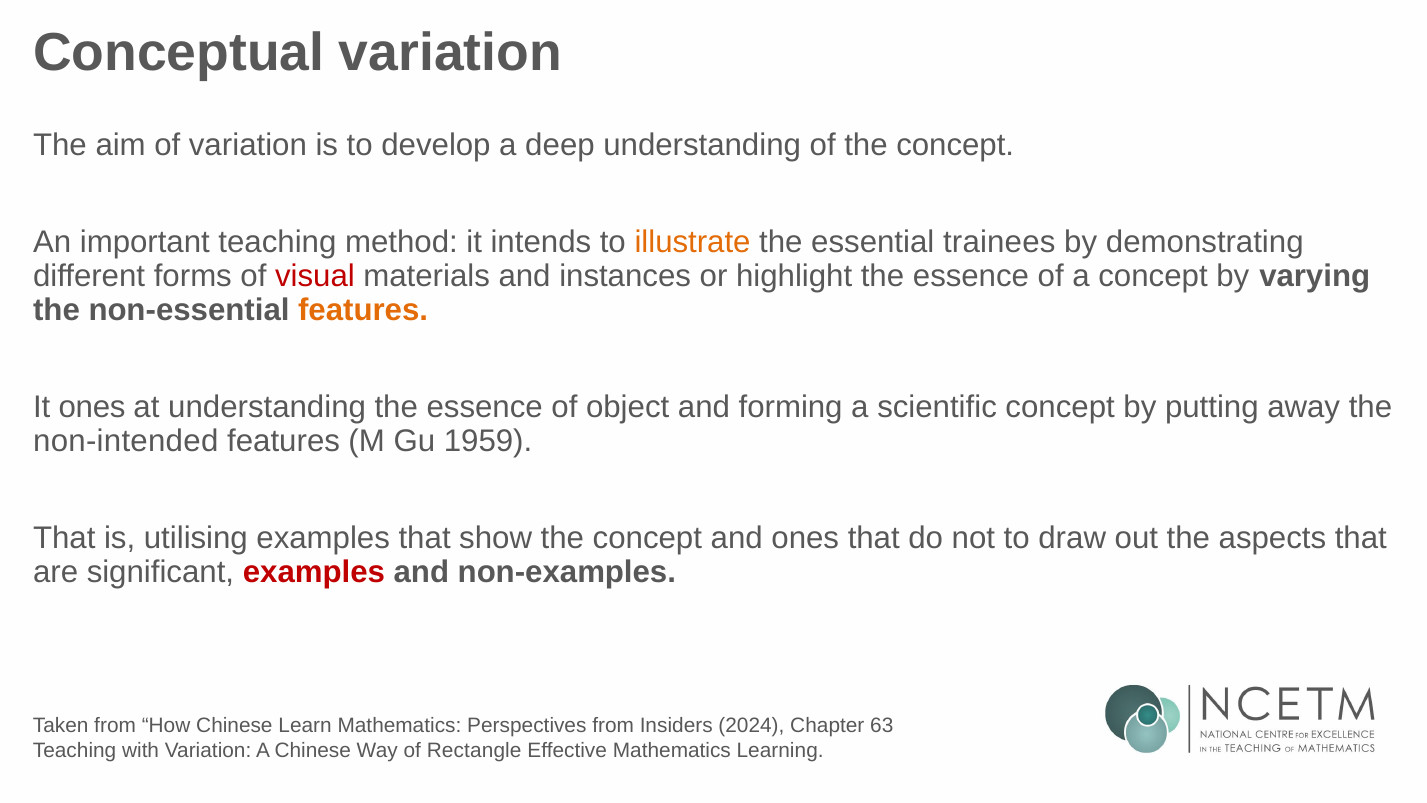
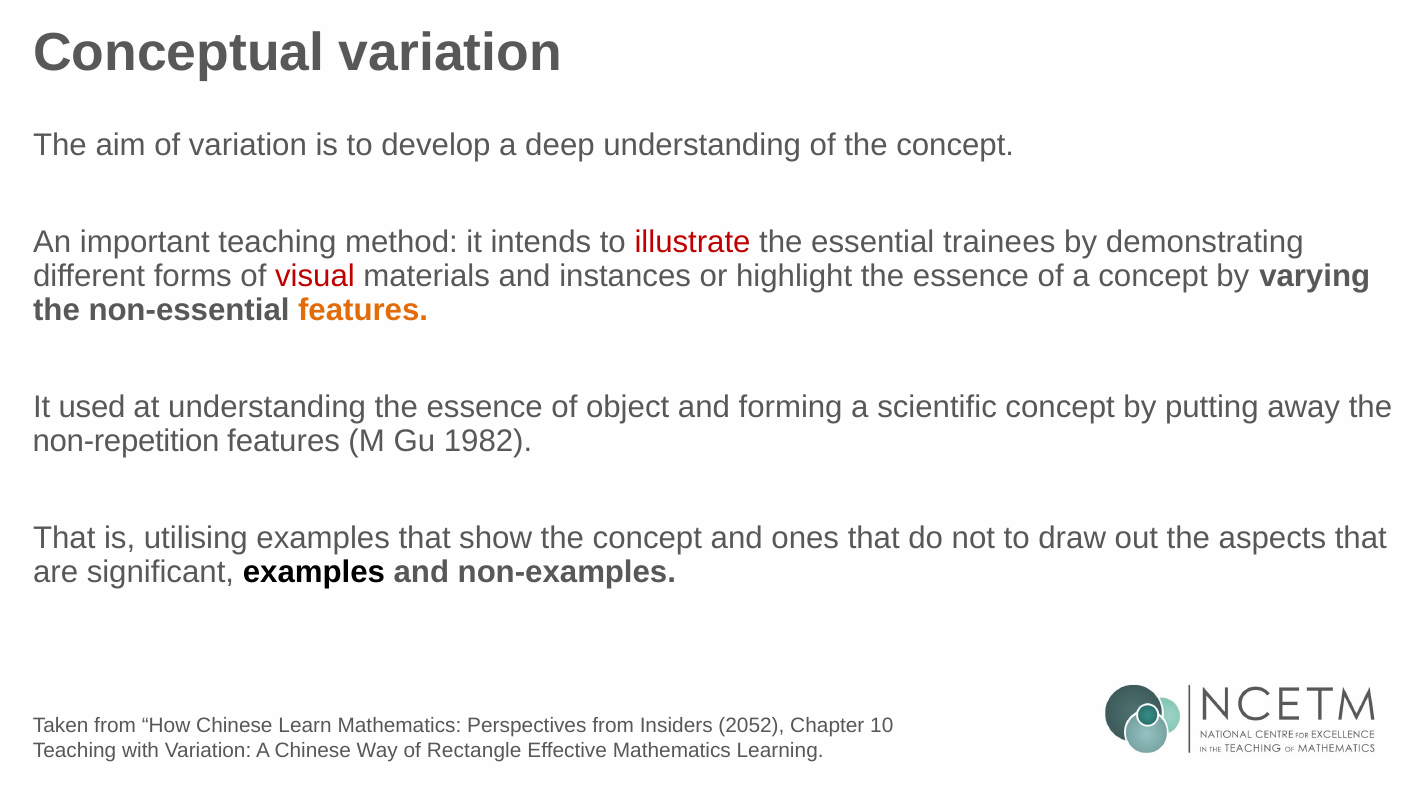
illustrate colour: orange -> red
It ones: ones -> used
non-intended: non-intended -> non-repetition
1959: 1959 -> 1982
examples at (314, 572) colour: red -> black
2024: 2024 -> 2052
63: 63 -> 10
